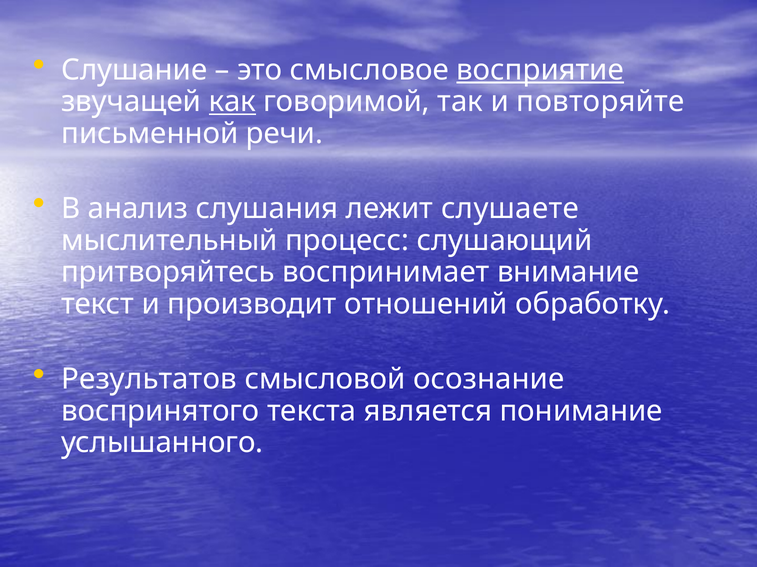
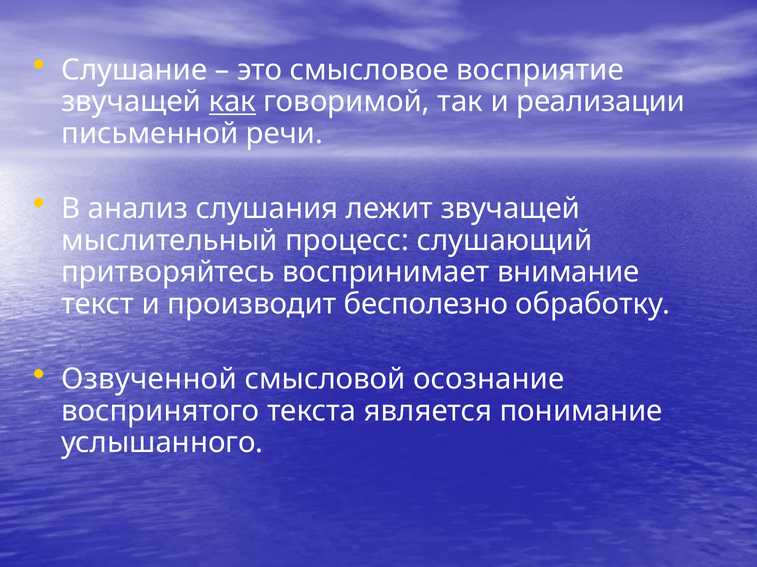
восприятие underline: present -> none
повторяйте: повторяйте -> реализации
лежит слушаете: слушаете -> звучащей
отношений: отношений -> бесполезно
Результатов: Результатов -> Озвученной
